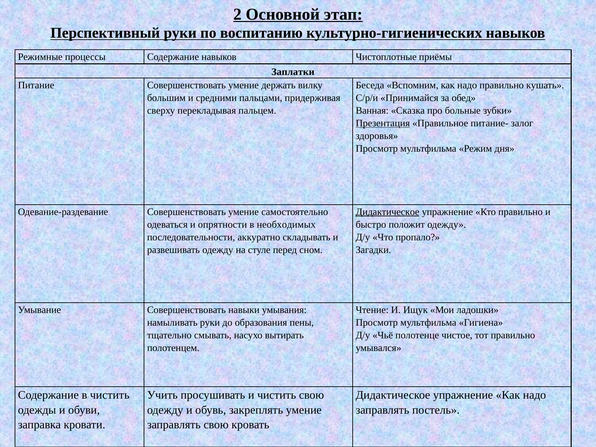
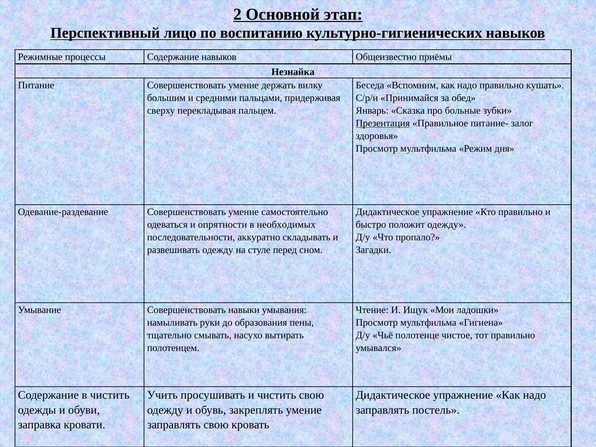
Перспективный руки: руки -> лицо
Чистоплотные: Чистоплотные -> Общеизвестно
Заплатки: Заплатки -> Незнайка
Ванная: Ванная -> Январь
Дидактическое at (388, 212) underline: present -> none
